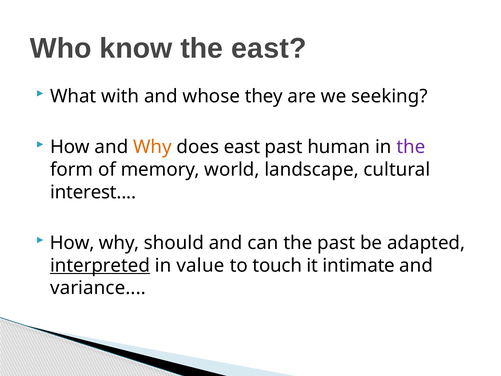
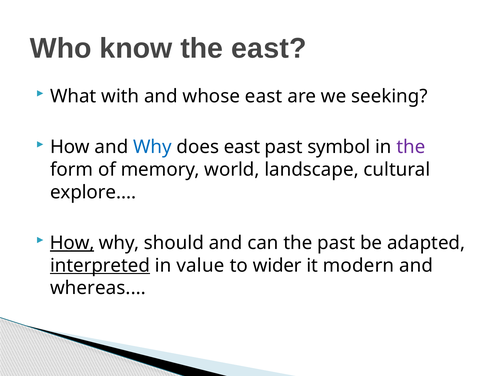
whose they: they -> east
Why at (152, 147) colour: orange -> blue
human: human -> symbol
interest: interest -> explore
How at (72, 243) underline: none -> present
touch: touch -> wider
intimate: intimate -> modern
variance: variance -> whereas
